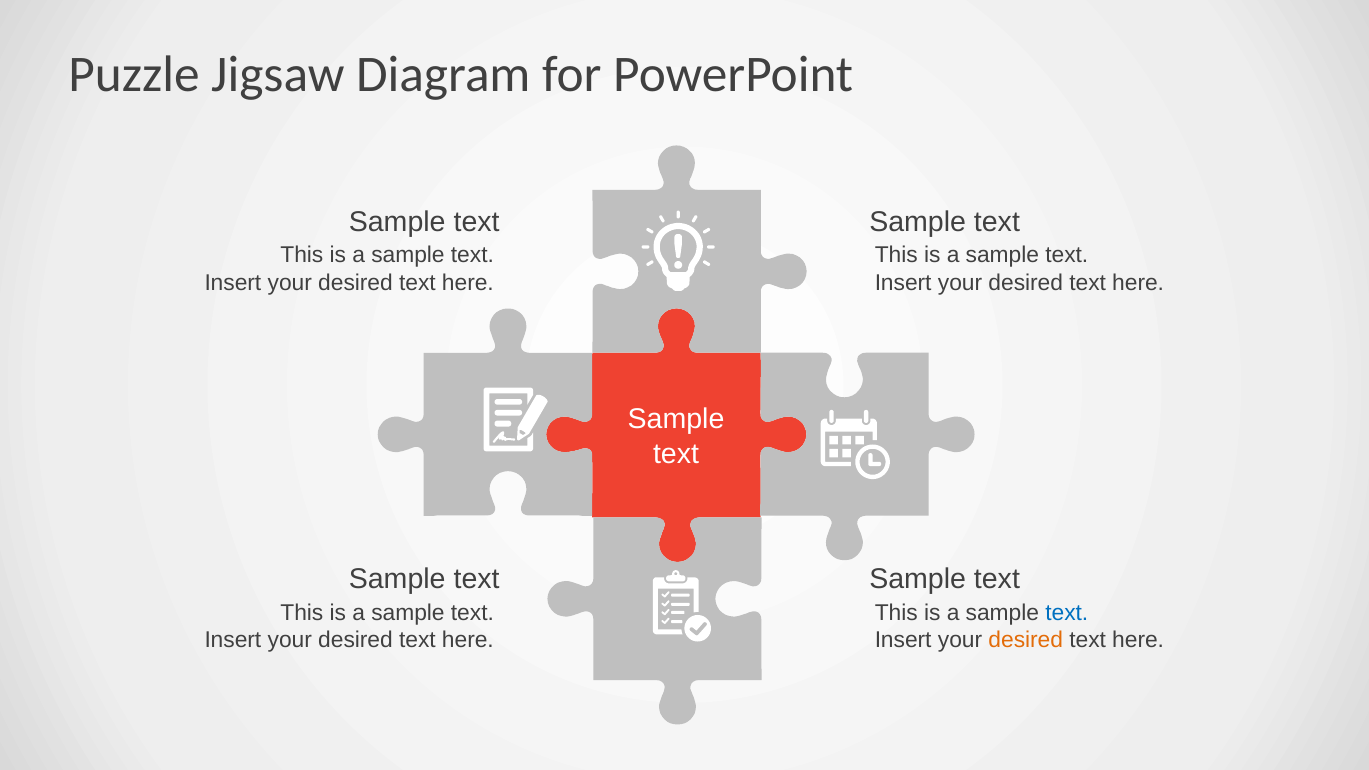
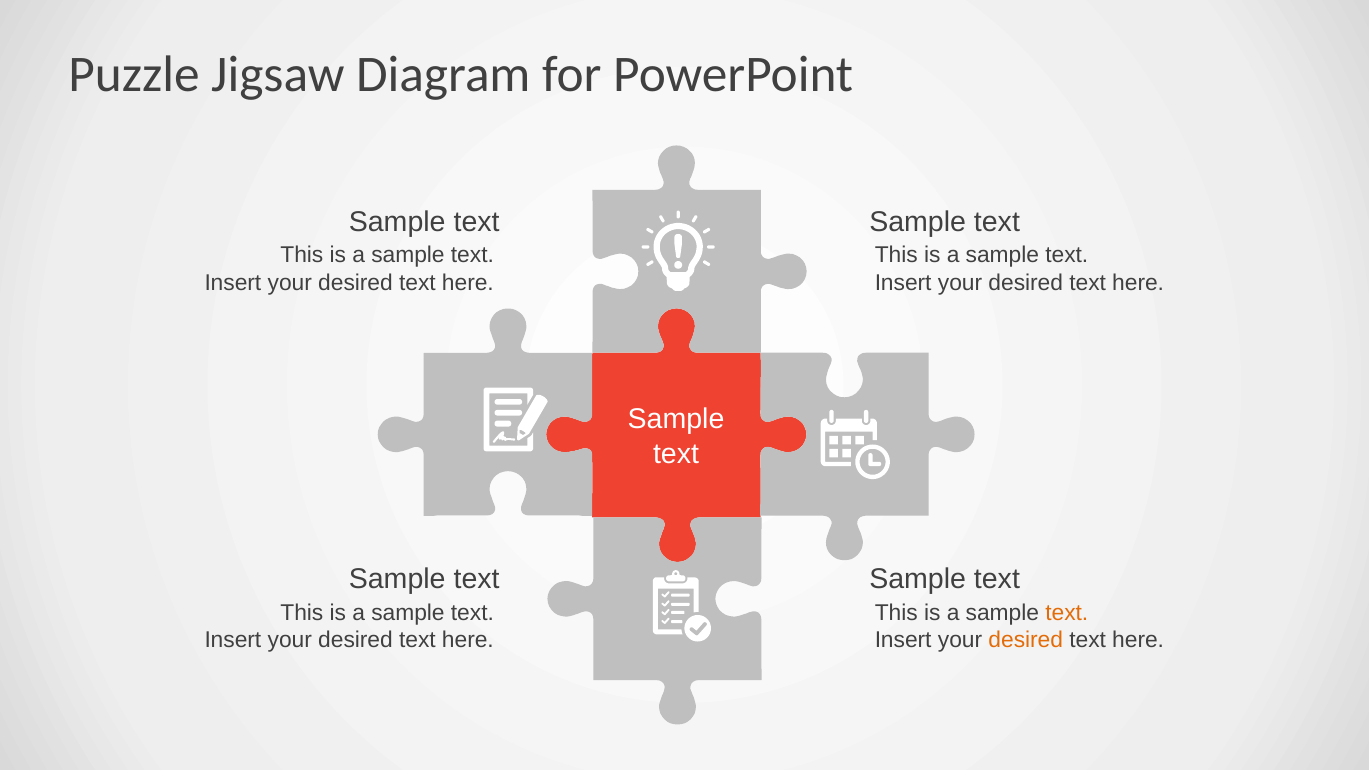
text at (1067, 613) colour: blue -> orange
